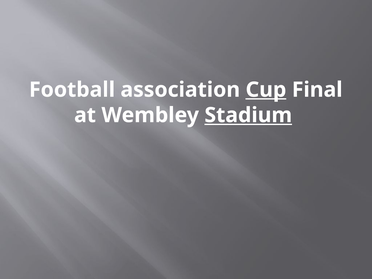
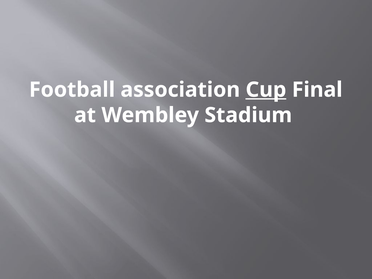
Stadium underline: present -> none
